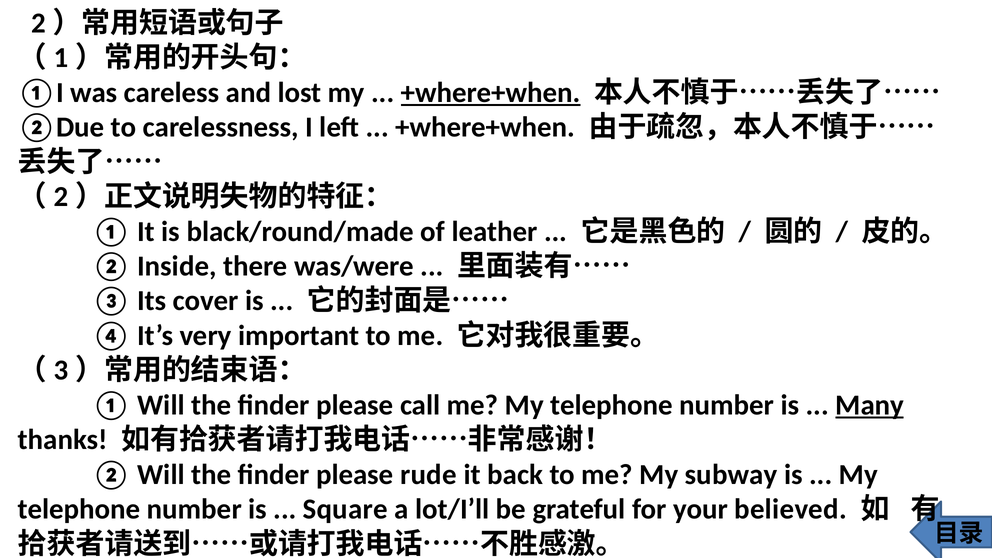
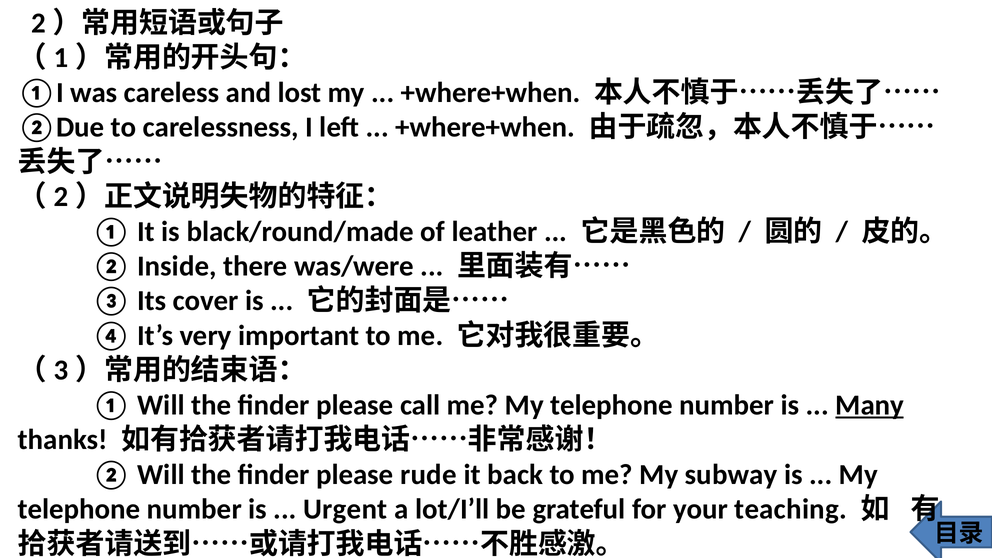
+where+when at (491, 93) underline: present -> none
Square: Square -> Urgent
believed: believed -> teaching
